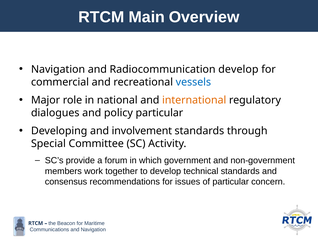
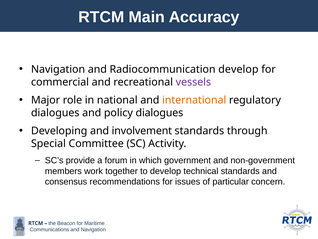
Overview: Overview -> Accuracy
vessels colour: blue -> purple
policy particular: particular -> dialogues
